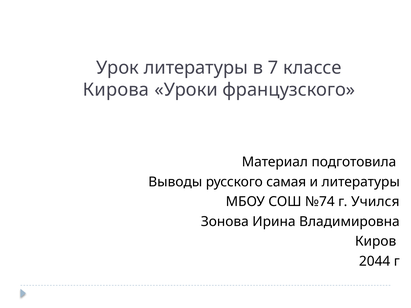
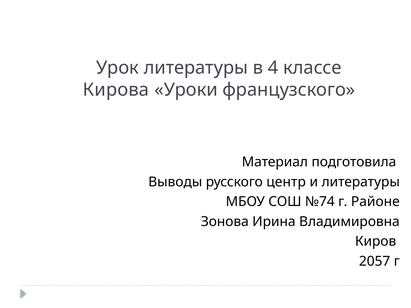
7: 7 -> 4
самая: самая -> центр
Учился: Учился -> Районе
2044: 2044 -> 2057
